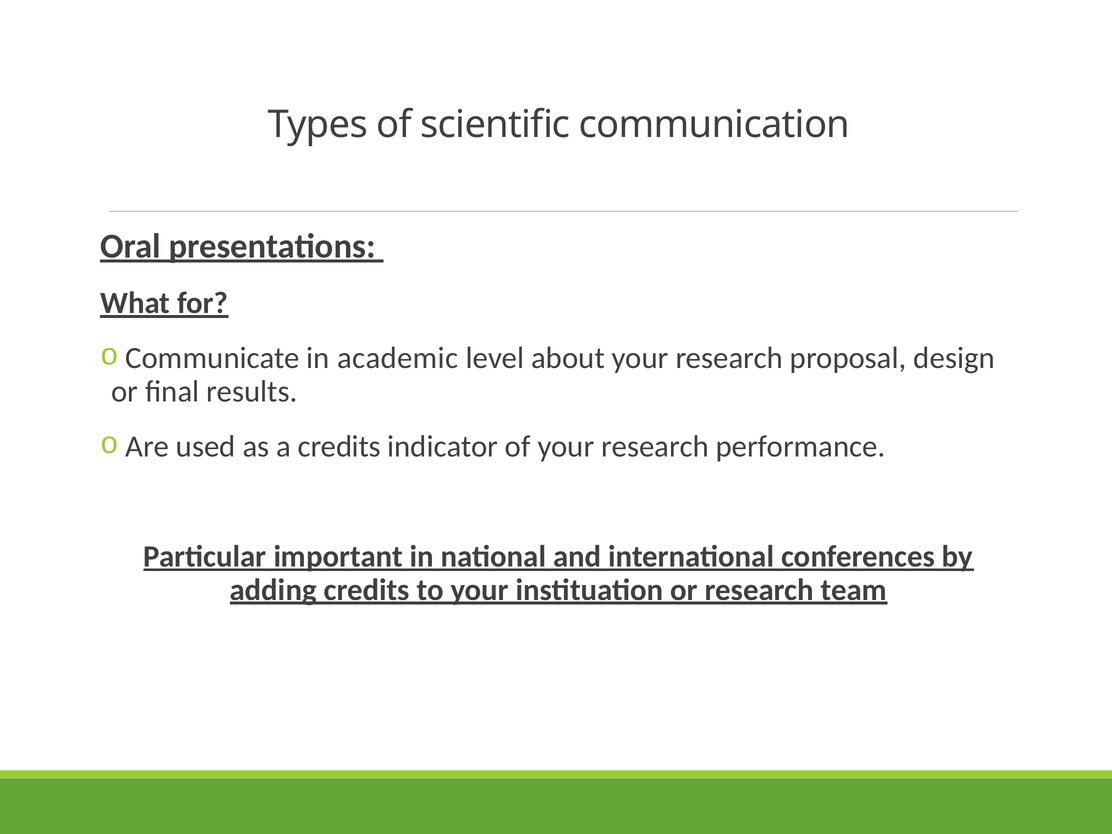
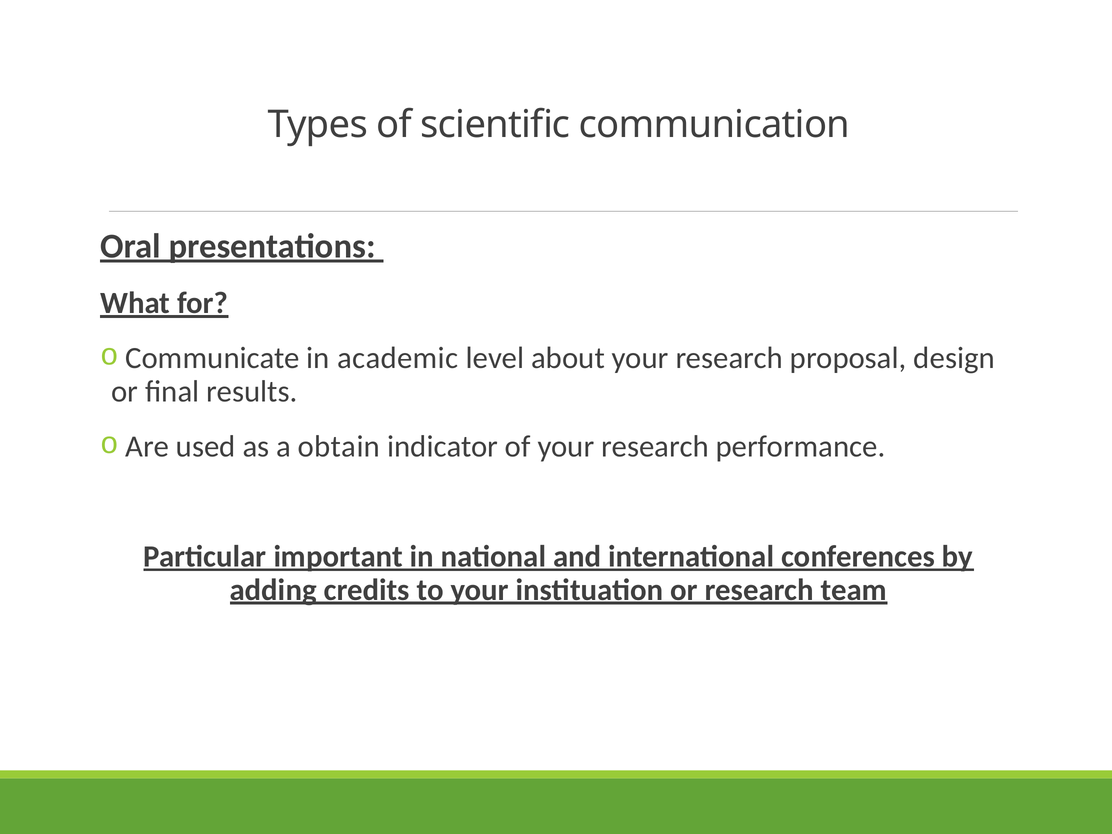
a credits: credits -> obtain
